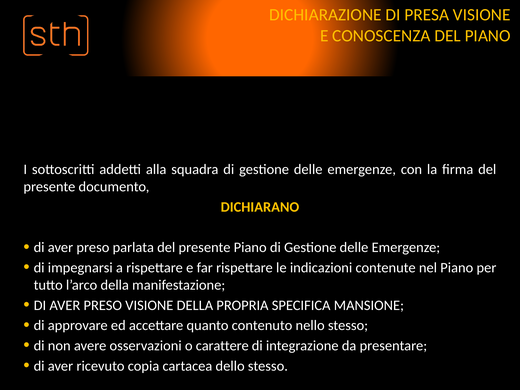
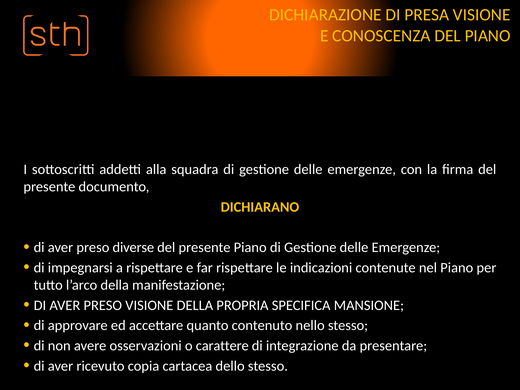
parlata: parlata -> diverse
